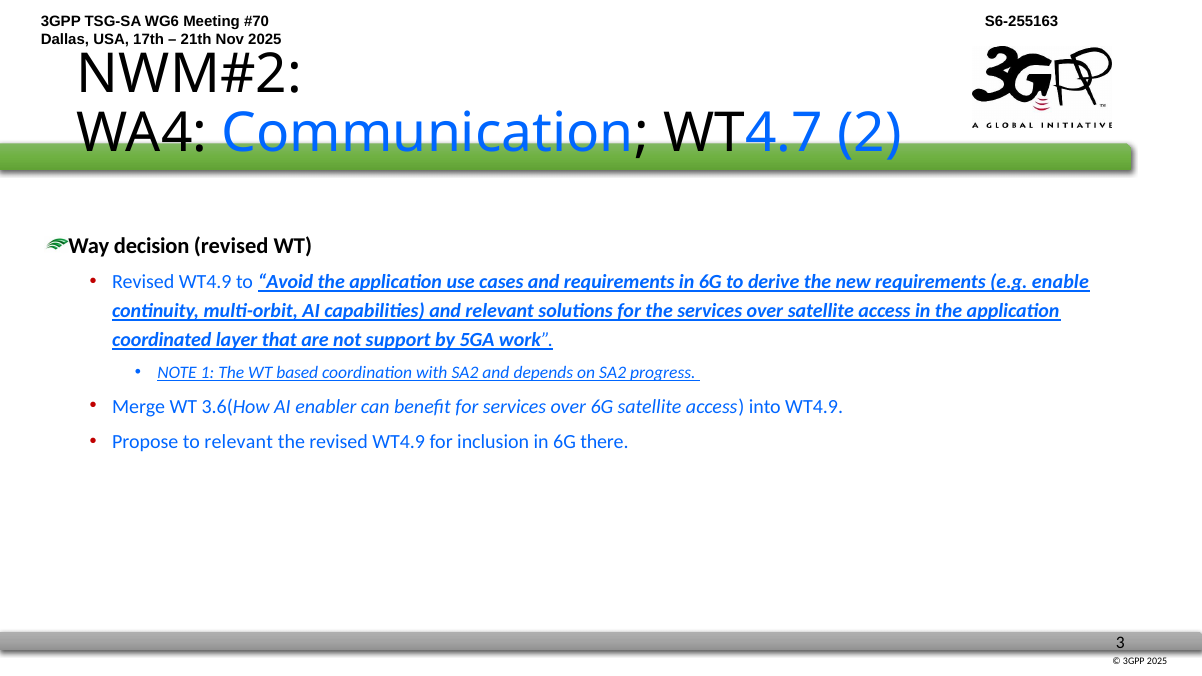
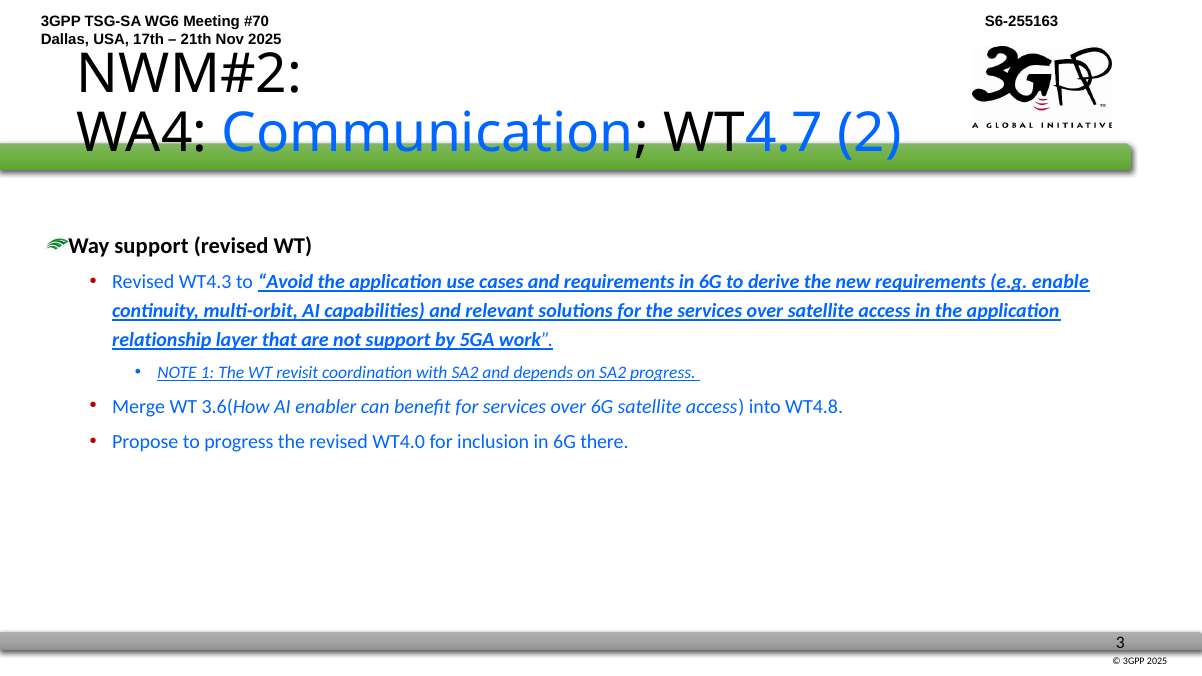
Way decision: decision -> support
WT4.9 at (205, 282): WT4.9 -> WT4.3
coordinated: coordinated -> relationship
based: based -> revisit
into WT4.9: WT4.9 -> WT4.8
to relevant: relevant -> progress
the revised WT4.9: WT4.9 -> WT4.0
